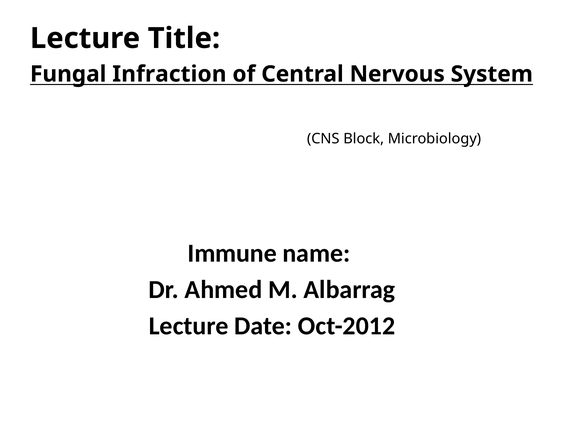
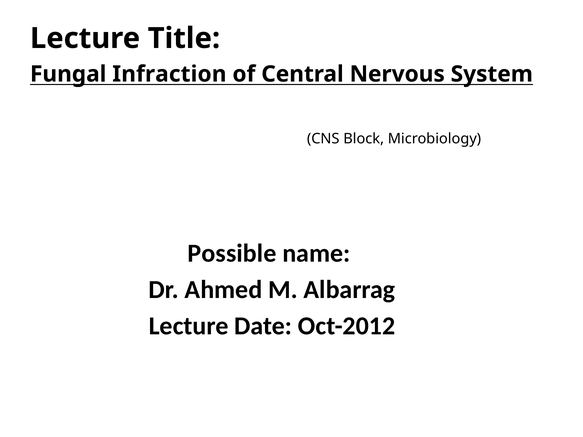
Immune: Immune -> Possible
